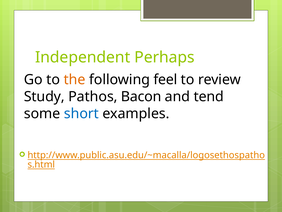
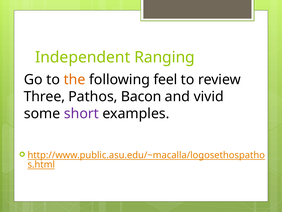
Perhaps: Perhaps -> Ranging
Study: Study -> Three
tend: tend -> vivid
short colour: blue -> purple
